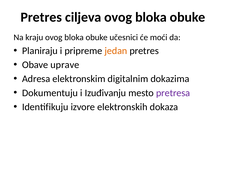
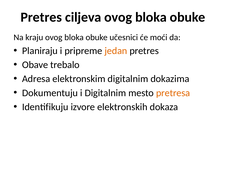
uprave: uprave -> trebalo
i Izuđivanju: Izuđivanju -> Digitalnim
pretresa colour: purple -> orange
